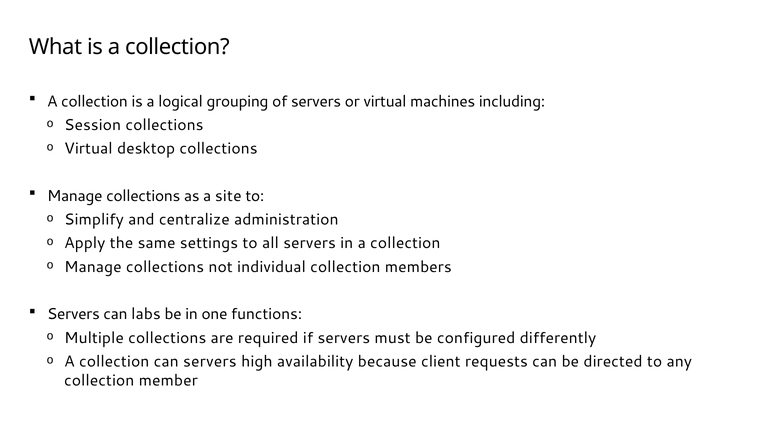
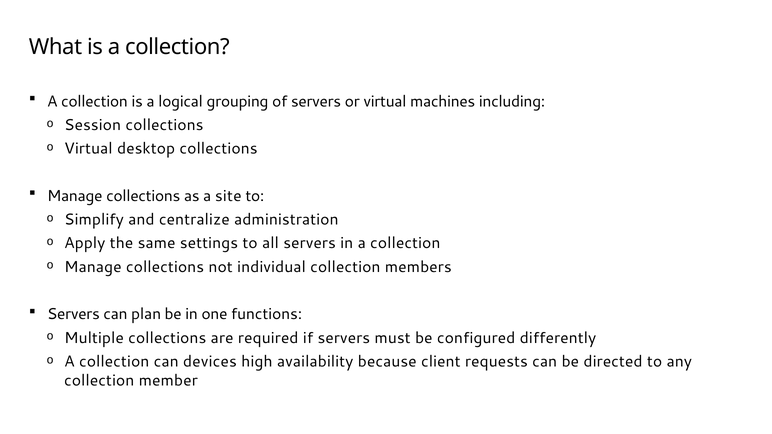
labs: labs -> plan
can servers: servers -> devices
